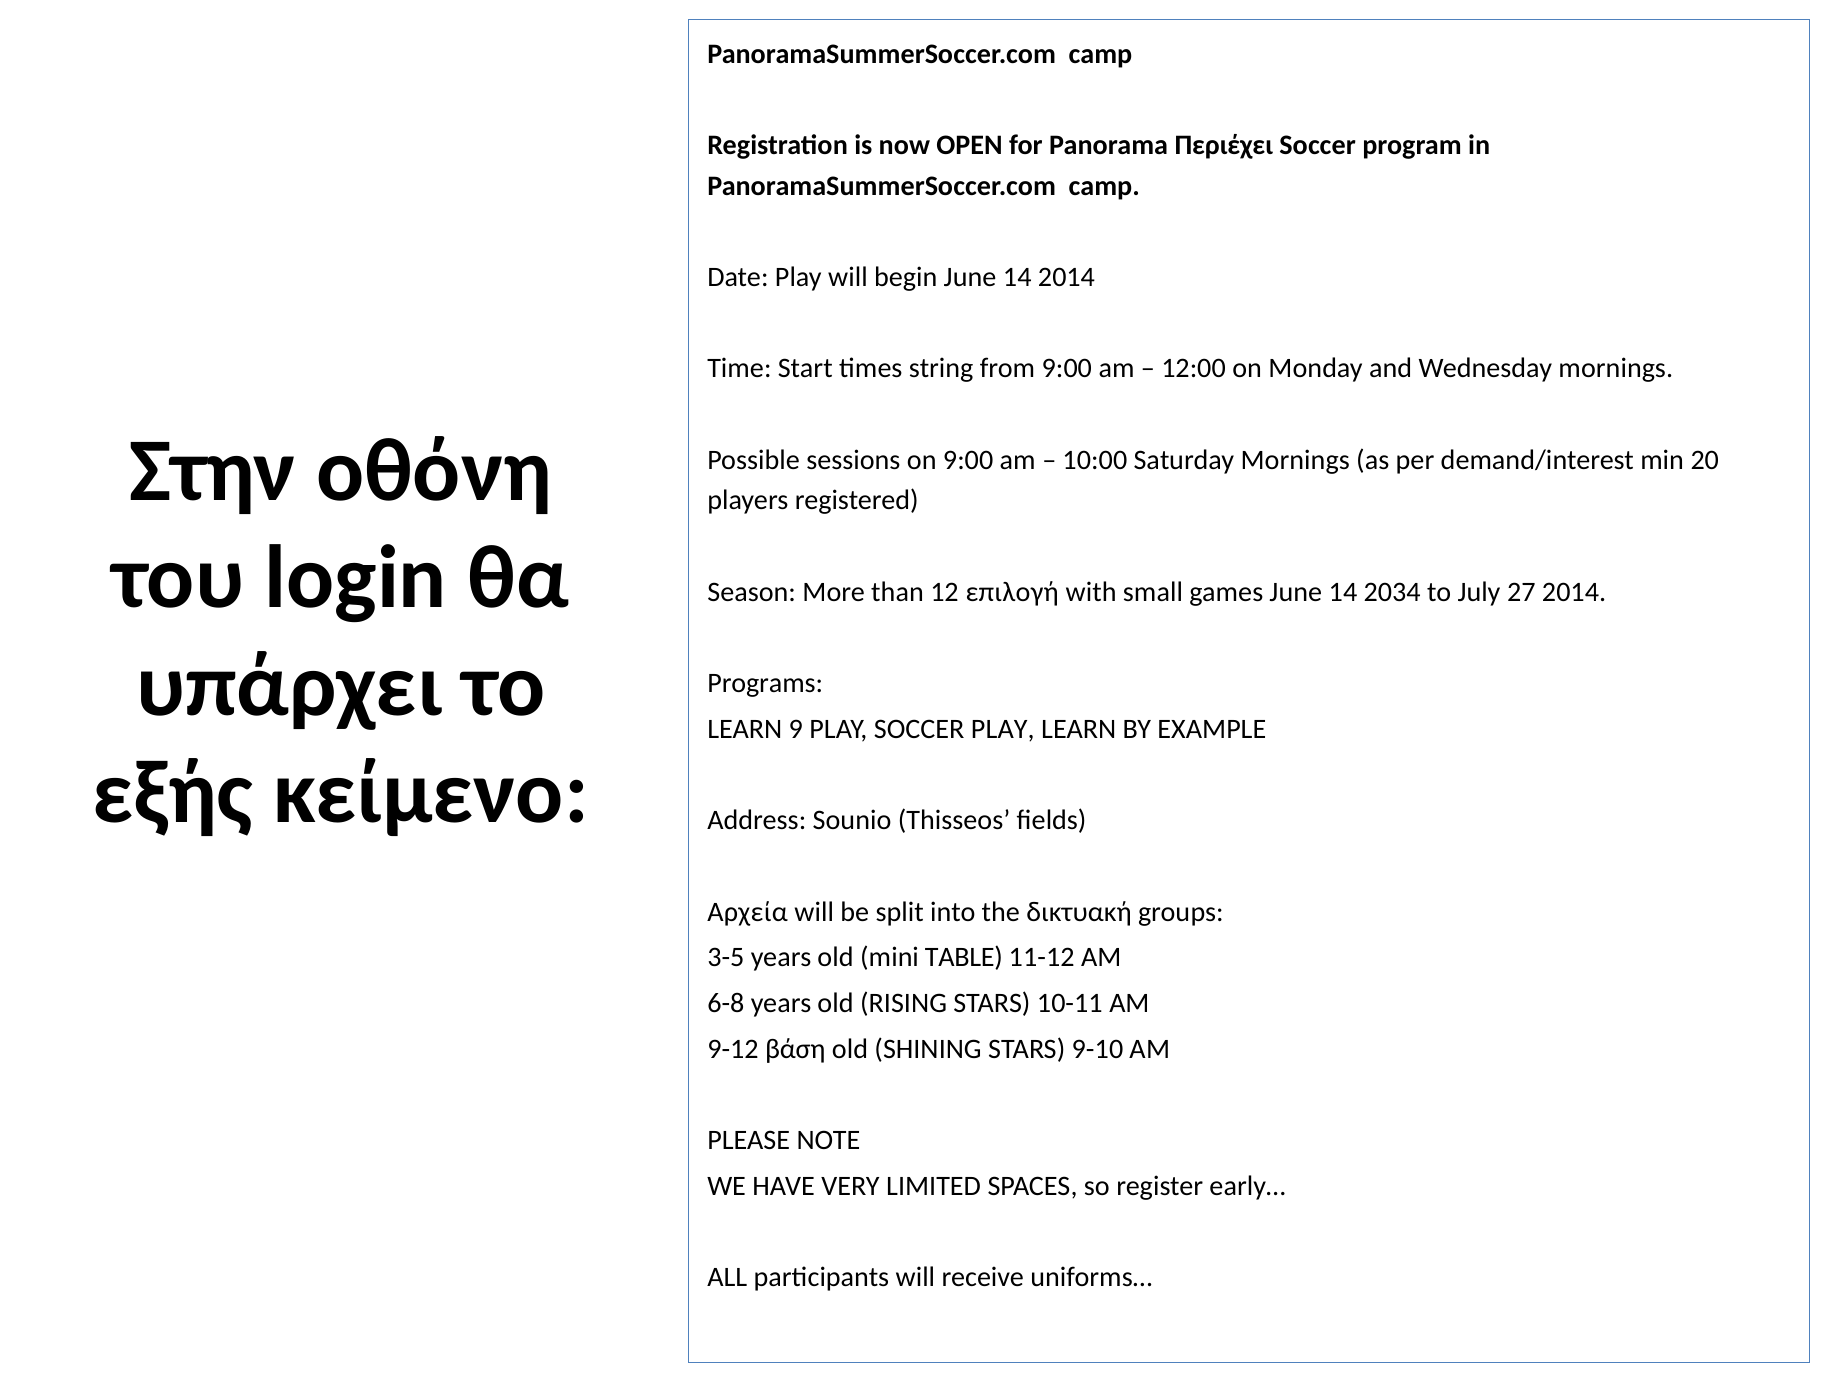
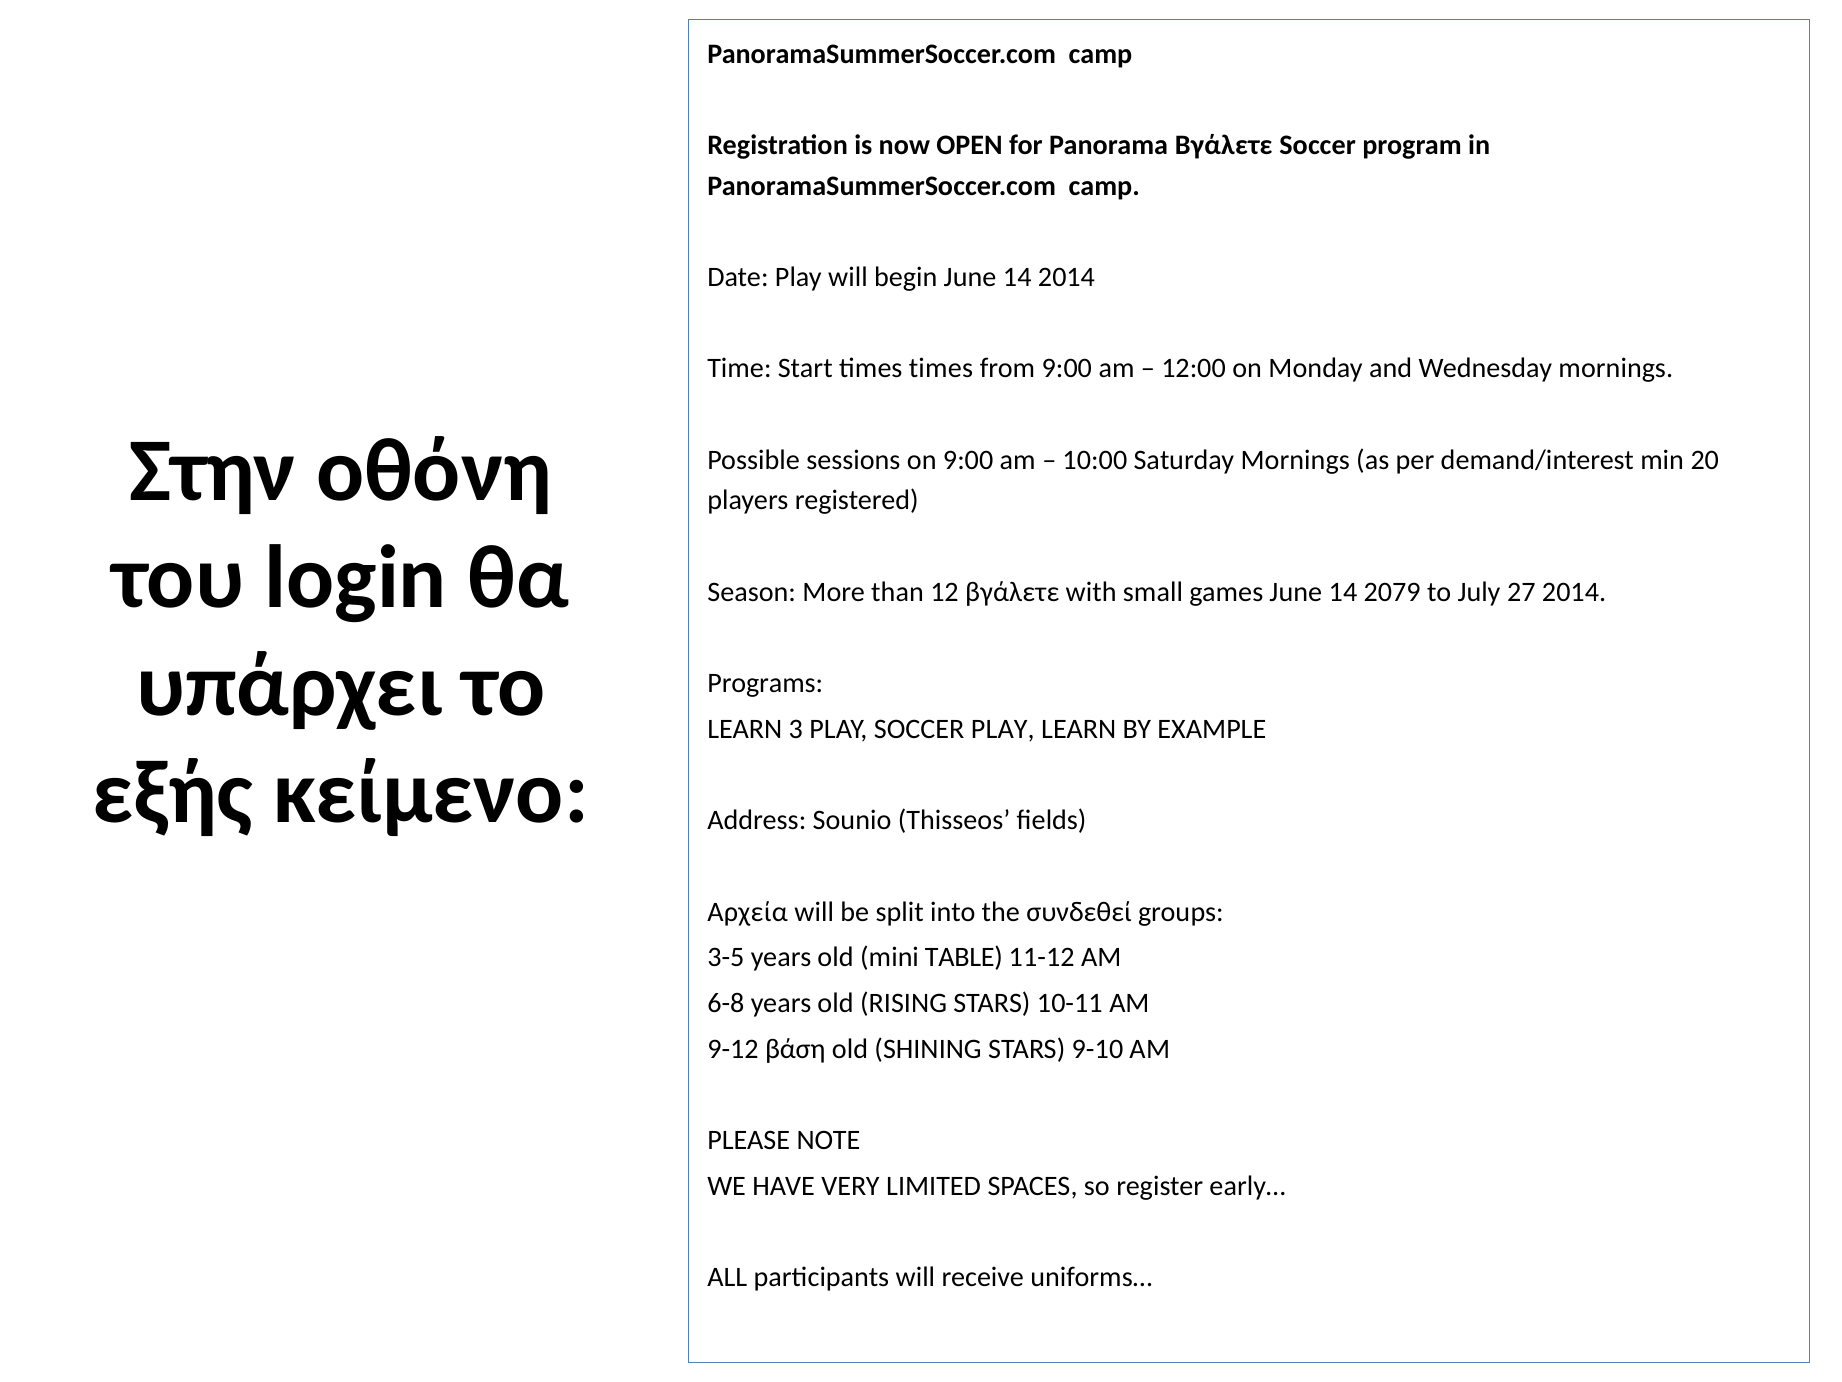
Panorama Περιέχει: Περιέχει -> Βγάλετε
times string: string -> times
12 επιλογή: επιλογή -> βγάλετε
2034: 2034 -> 2079
9: 9 -> 3
δικτυακή: δικτυακή -> συνδεθεί
